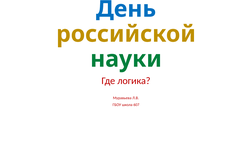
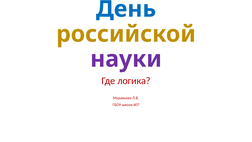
науки colour: green -> purple
